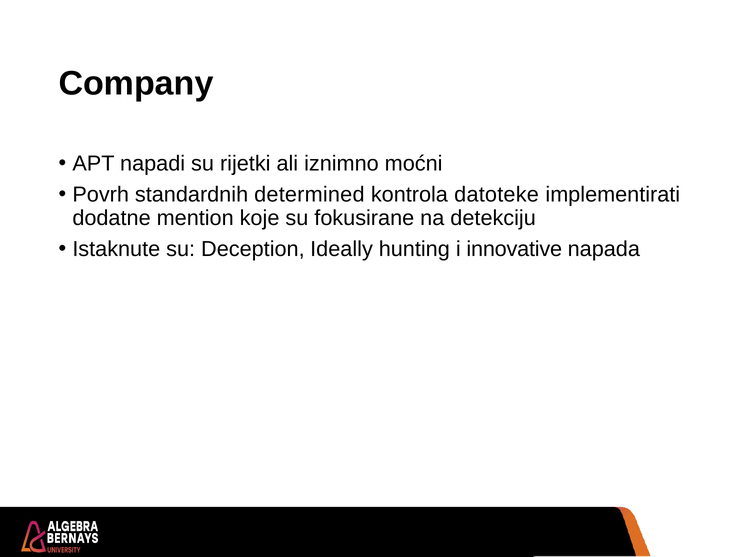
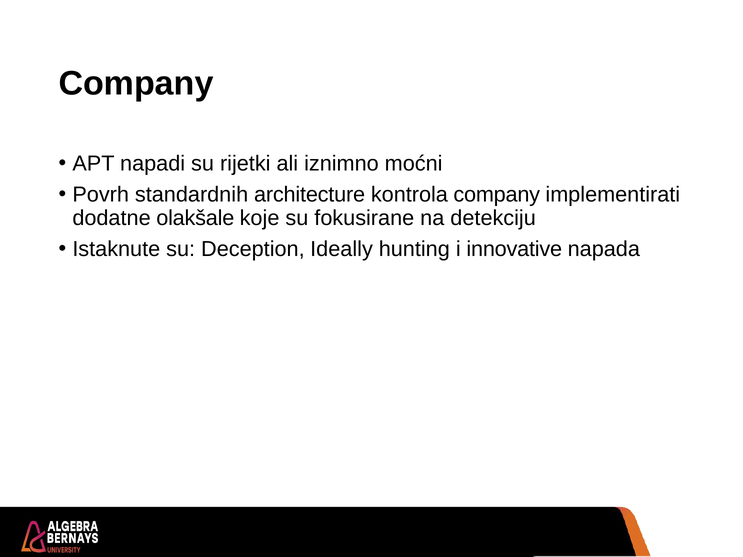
determined: determined -> architecture
kontrola datoteke: datoteke -> company
mention: mention -> olakšale
